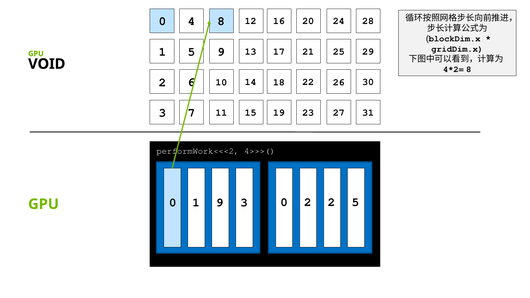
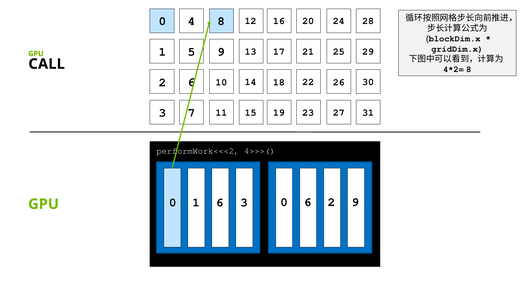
VOID: VOID -> CALL
1 9: 9 -> 6
0 2: 2 -> 6
2 5: 5 -> 9
